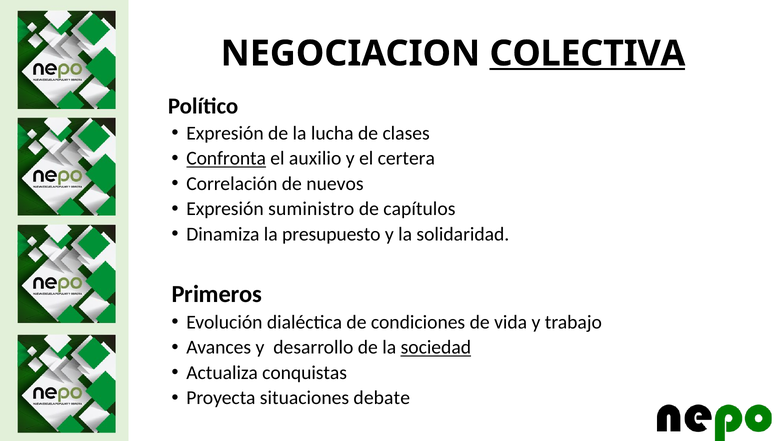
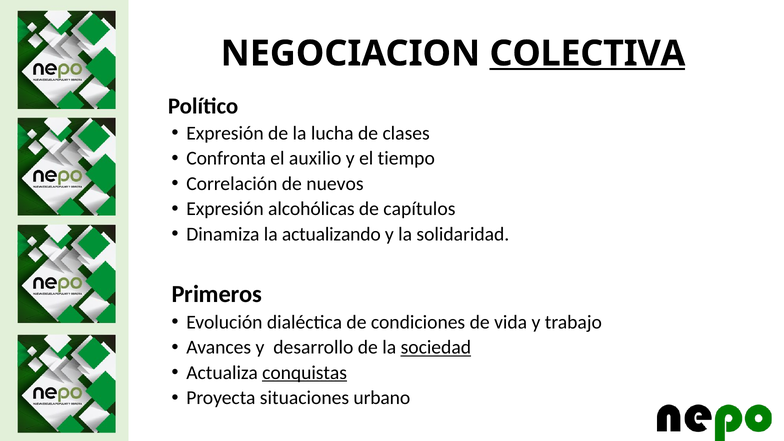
Confronta underline: present -> none
certera: certera -> tiempo
suministro: suministro -> alcohólicas
presupuesto: presupuesto -> actualizando
conquistas underline: none -> present
debate: debate -> urbano
